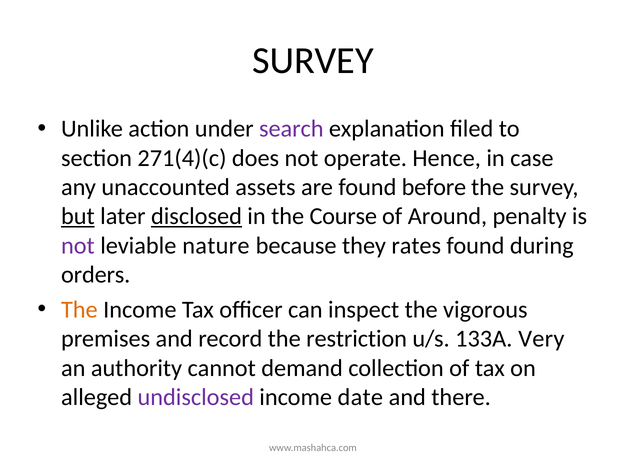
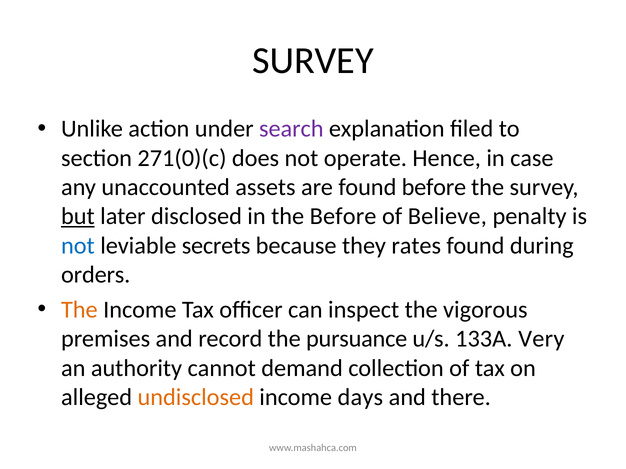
271(4)(c: 271(4)(c -> 271(0)(c
disclosed underline: present -> none
the Course: Course -> Before
Around: Around -> Believe
not at (78, 246) colour: purple -> blue
nature: nature -> secrets
restriction: restriction -> pursuance
undisclosed colour: purple -> orange
date: date -> days
